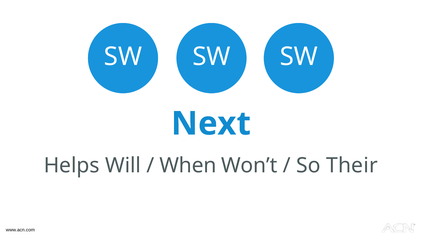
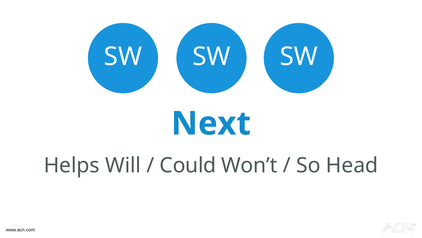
When: When -> Could
Their: Their -> Head
